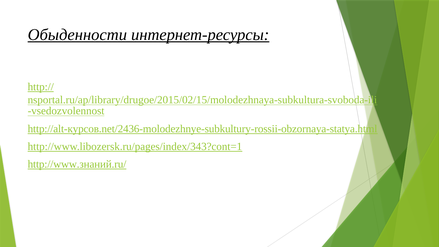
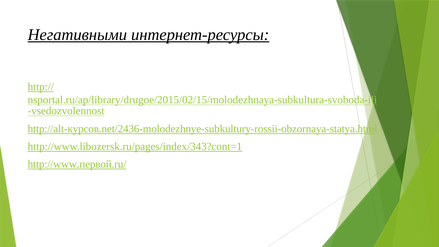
Обыденности: Обыденности -> Негативными
http://www.знаний.ru/: http://www.знаний.ru/ -> http://www.первой.ru/
